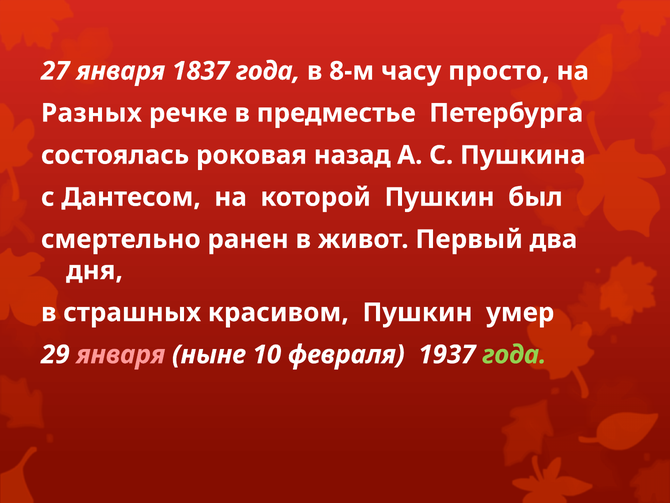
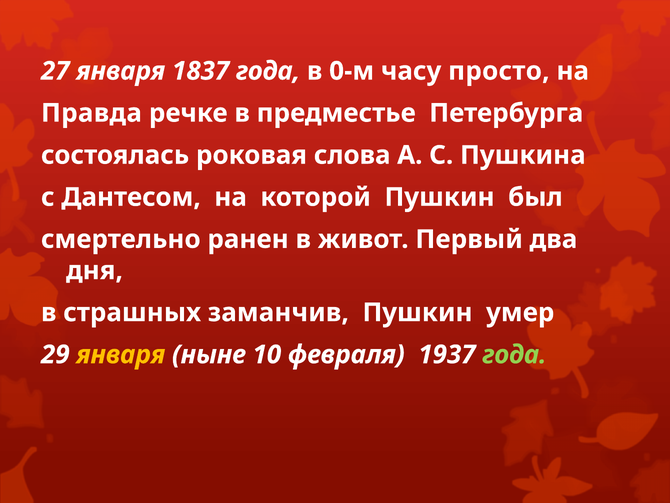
8-м: 8-м -> 0-м
Разных: Разных -> Правда
назад: назад -> слова
красивом: красивом -> заманчив
января at (121, 354) colour: pink -> yellow
